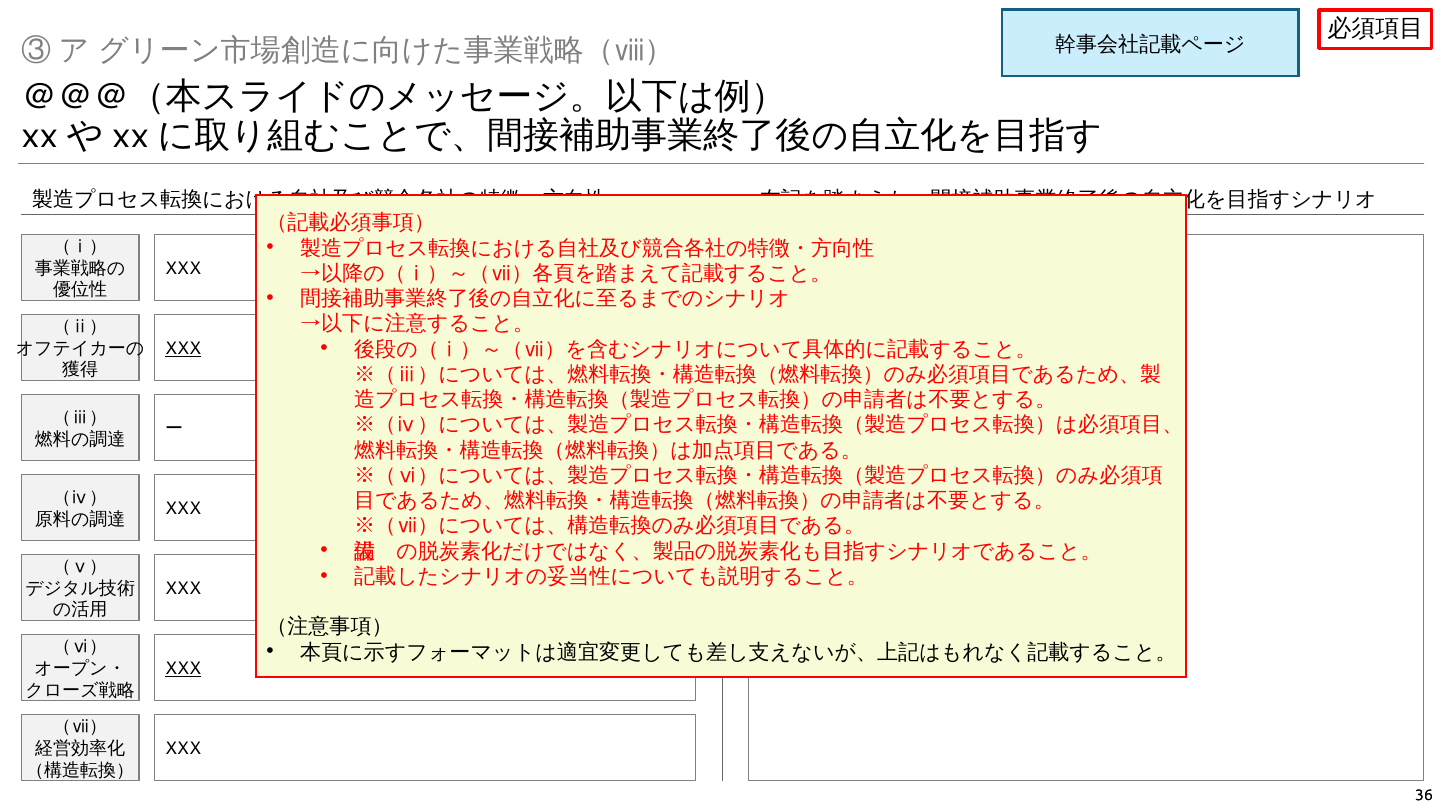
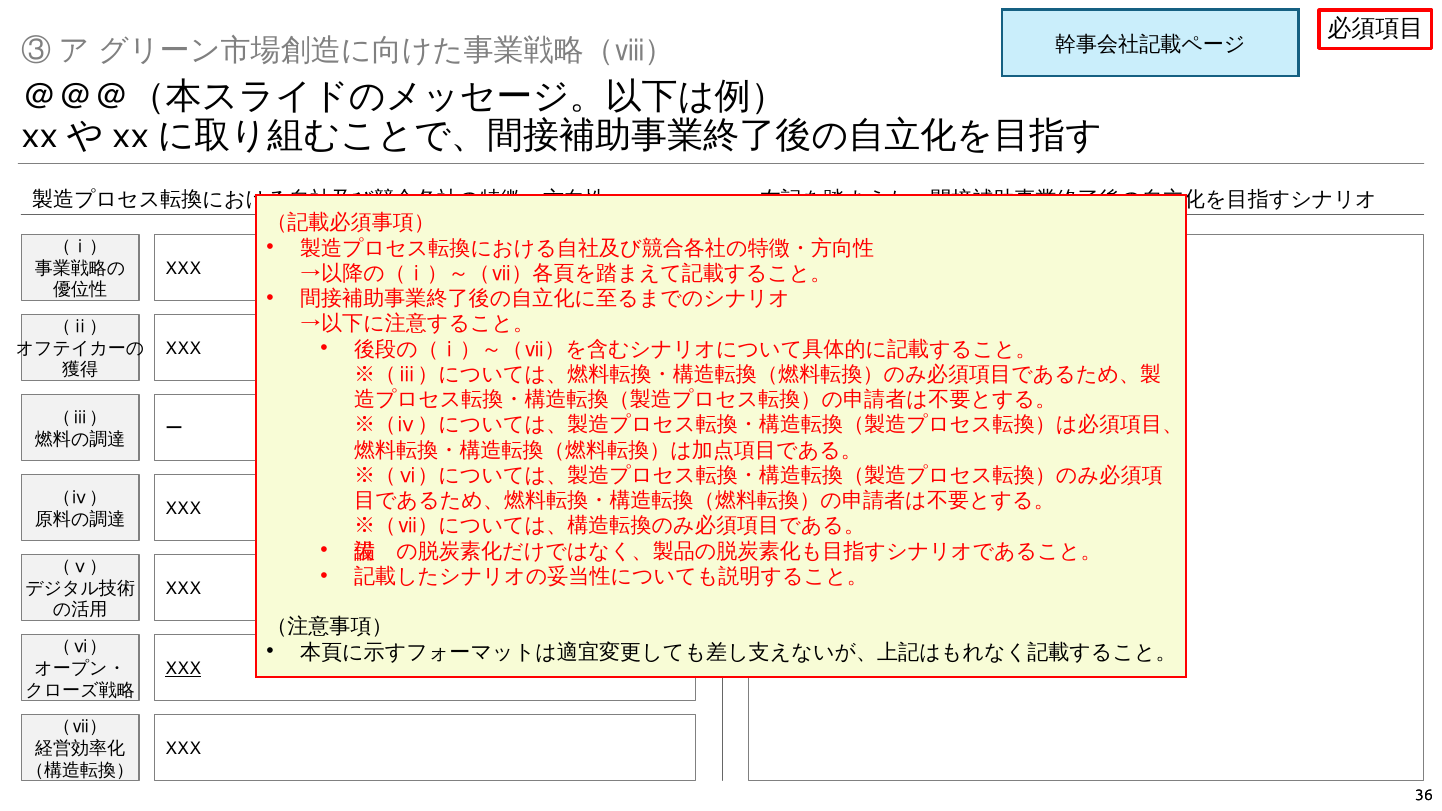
XXX at (183, 348) underline: present -> none
